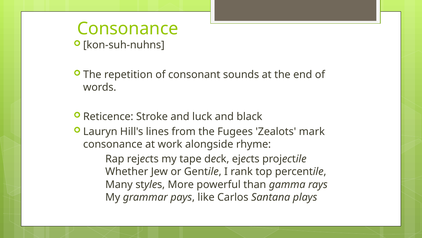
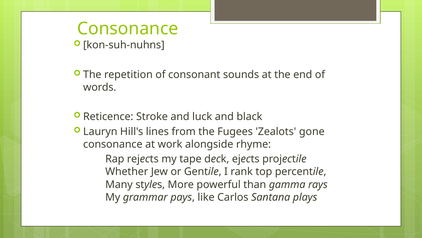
mark: mark -> gone
